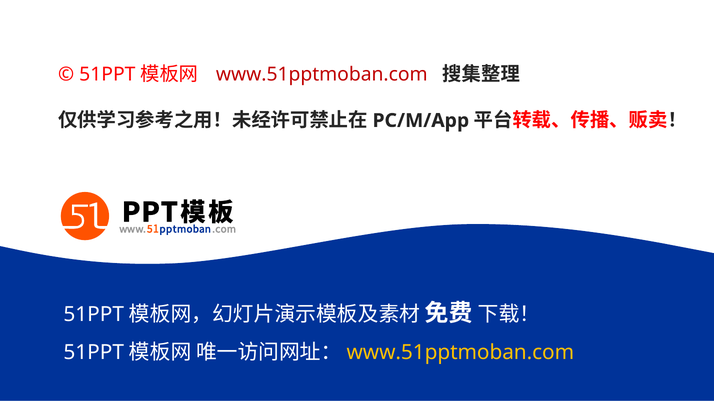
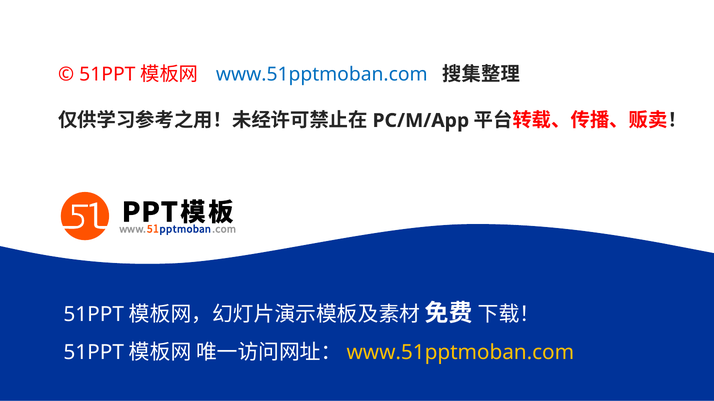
www.51pptmoban.com at (322, 74) colour: red -> blue
